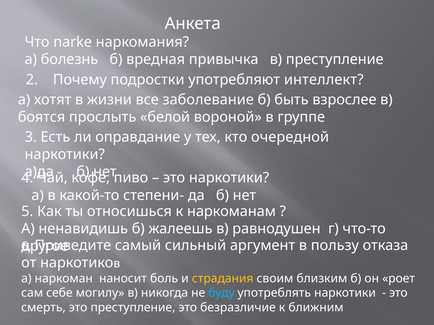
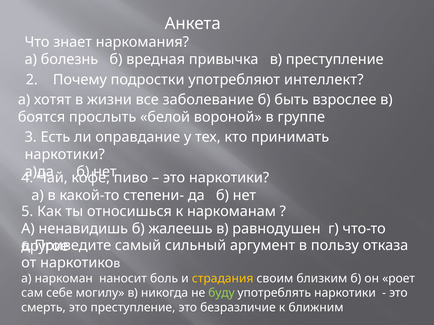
narke: narke -> знает
очередной: очередной -> принимать
буду colour: light blue -> light green
